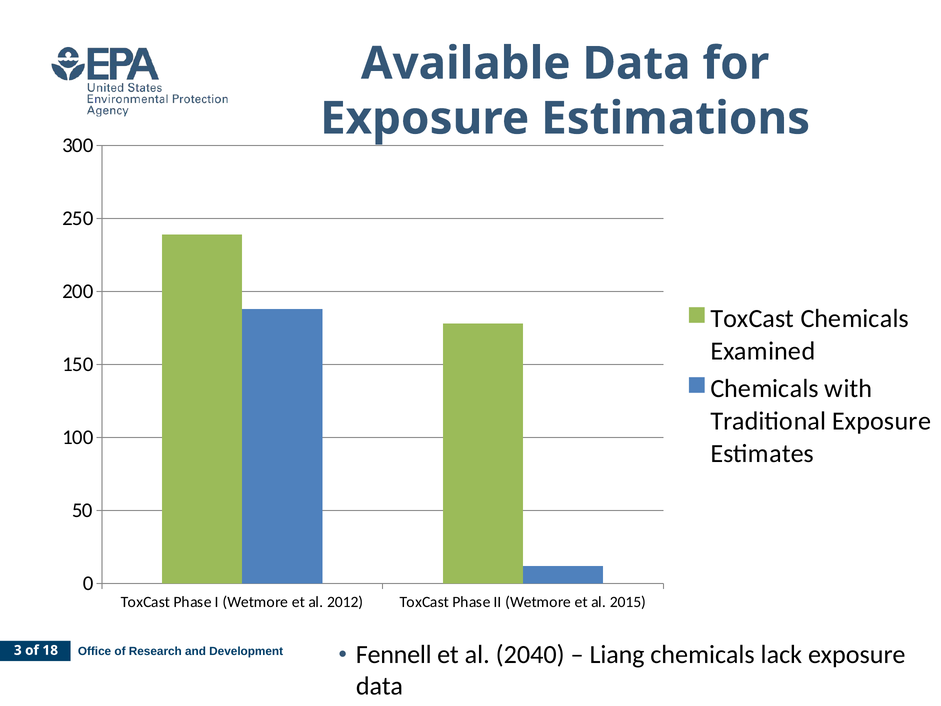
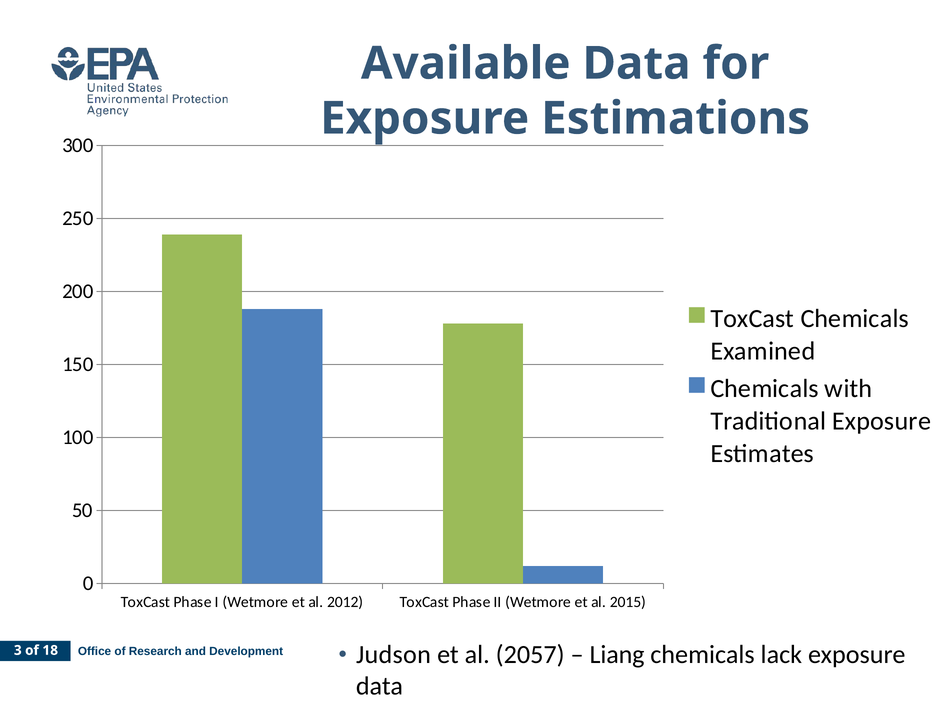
Fennell: Fennell -> Judson
2040: 2040 -> 2057
